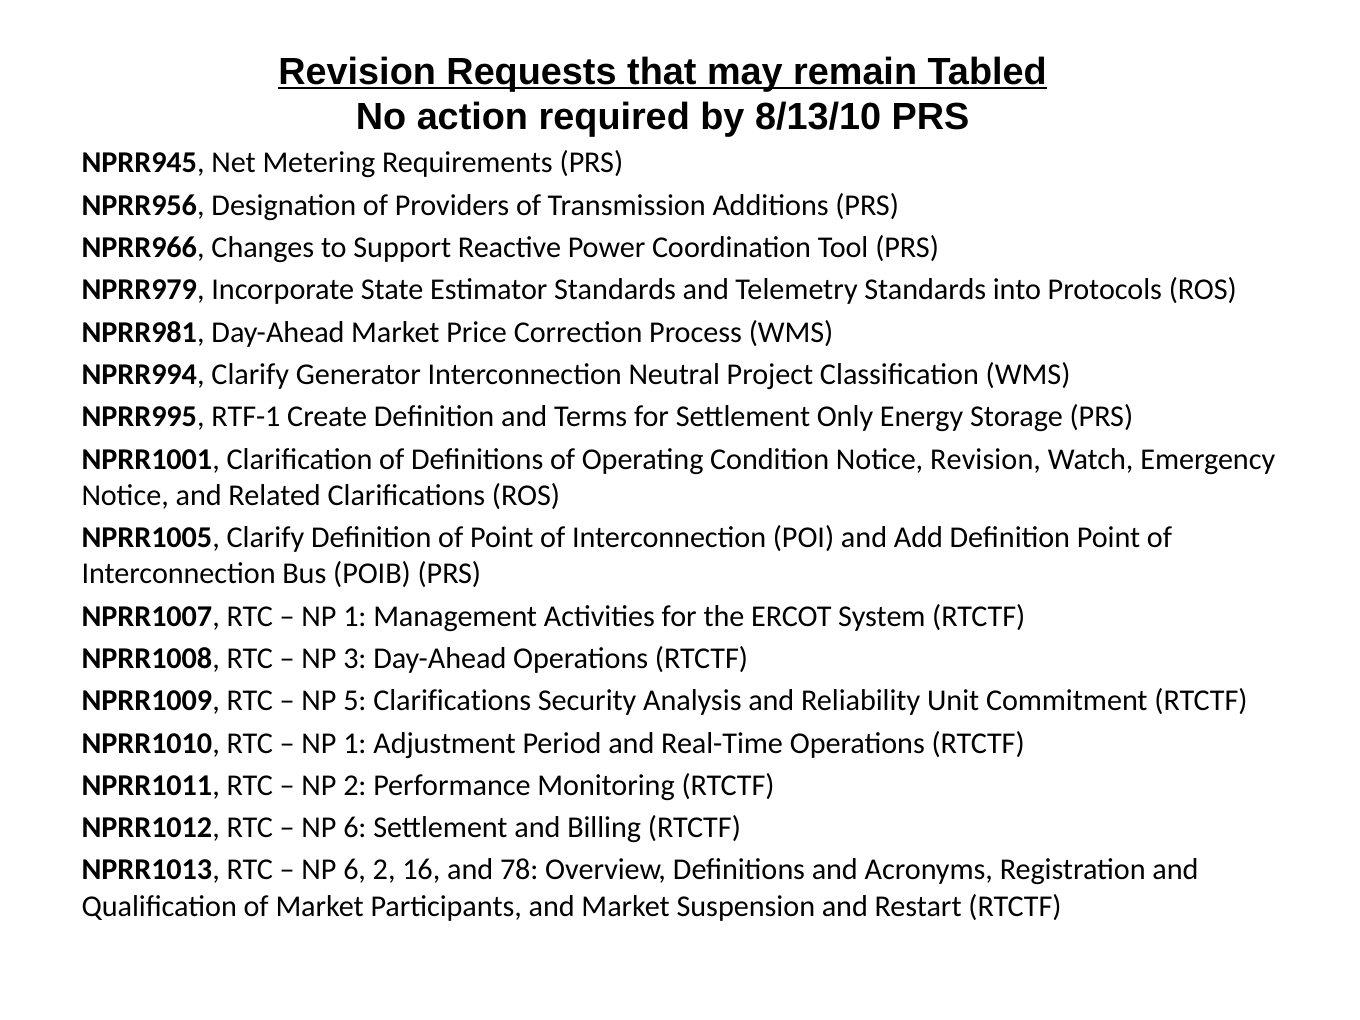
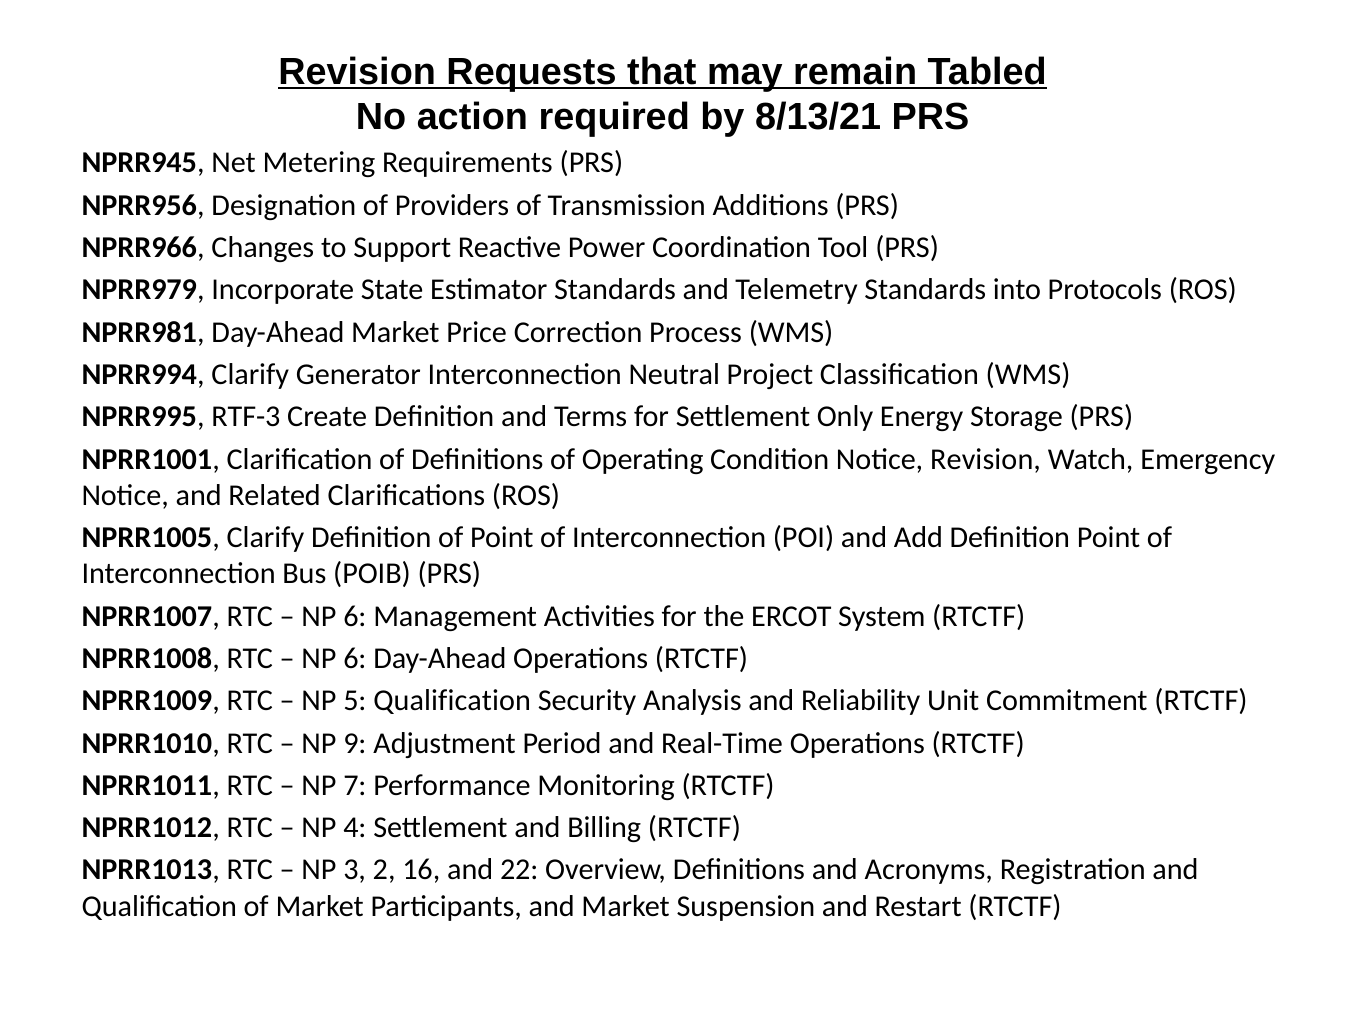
8/13/10: 8/13/10 -> 8/13/21
RTF-1: RTF-1 -> RTF-3
1 at (355, 616): 1 -> 6
3 at (355, 659): 3 -> 6
5 Clarifications: Clarifications -> Qualification
1 at (355, 743): 1 -> 9
NP 2: 2 -> 7
6 at (355, 828): 6 -> 4
6 at (355, 870): 6 -> 3
78: 78 -> 22
